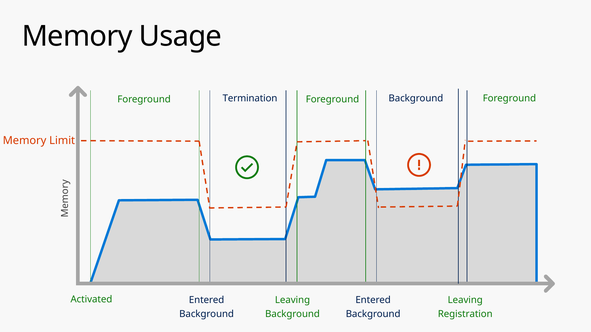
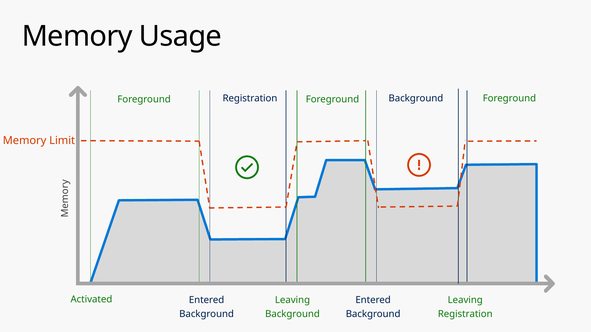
Foreground Termination: Termination -> Registration
